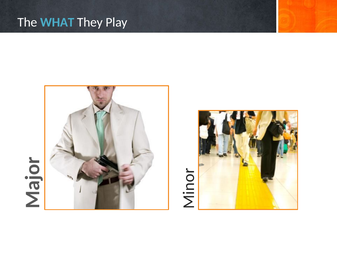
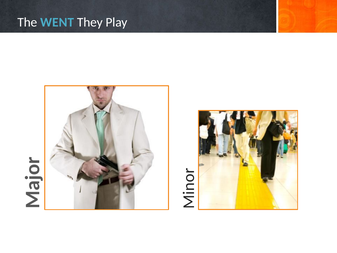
WHAT: WHAT -> WENT
